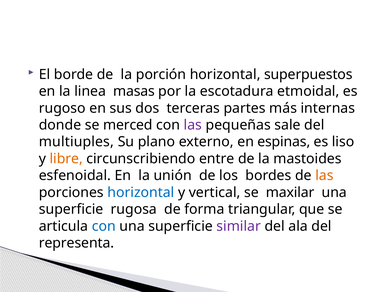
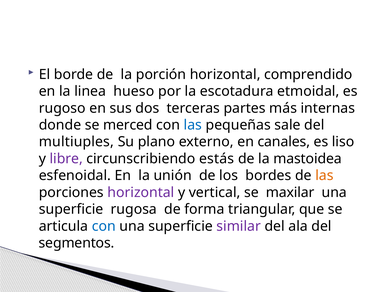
superpuestos: superpuestos -> comprendido
masas: masas -> hueso
las at (193, 125) colour: purple -> blue
espinas: espinas -> canales
libre colour: orange -> purple
entre: entre -> estás
mastoides: mastoides -> mastoidea
horizontal at (141, 192) colour: blue -> purple
representa: representa -> segmentos
